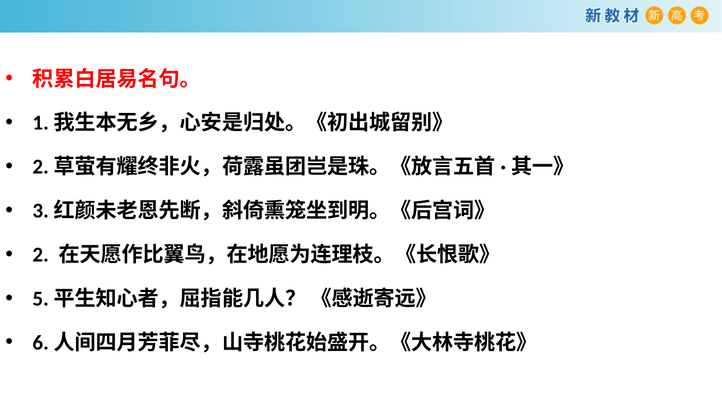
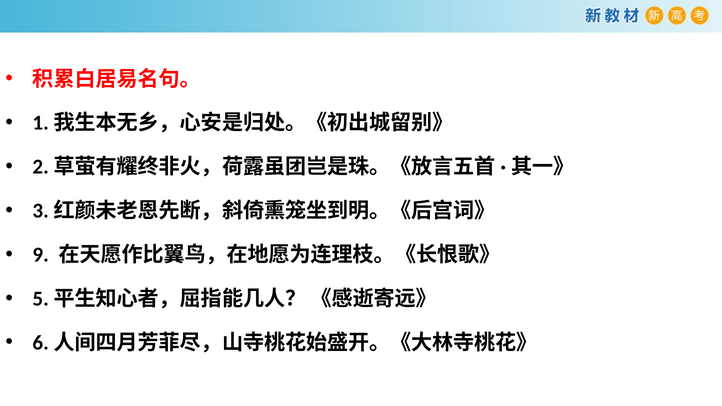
2: 2 -> 9
